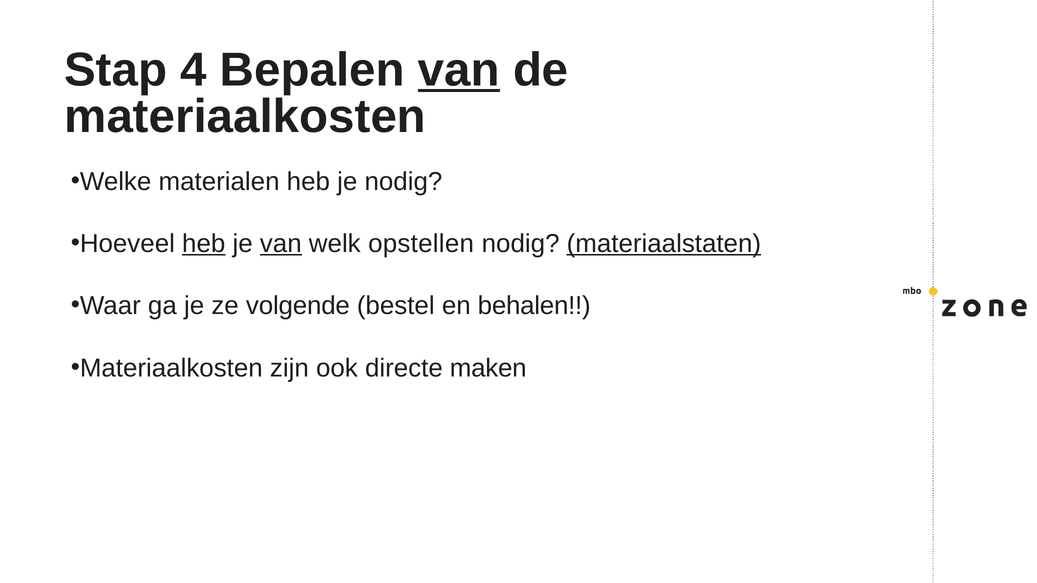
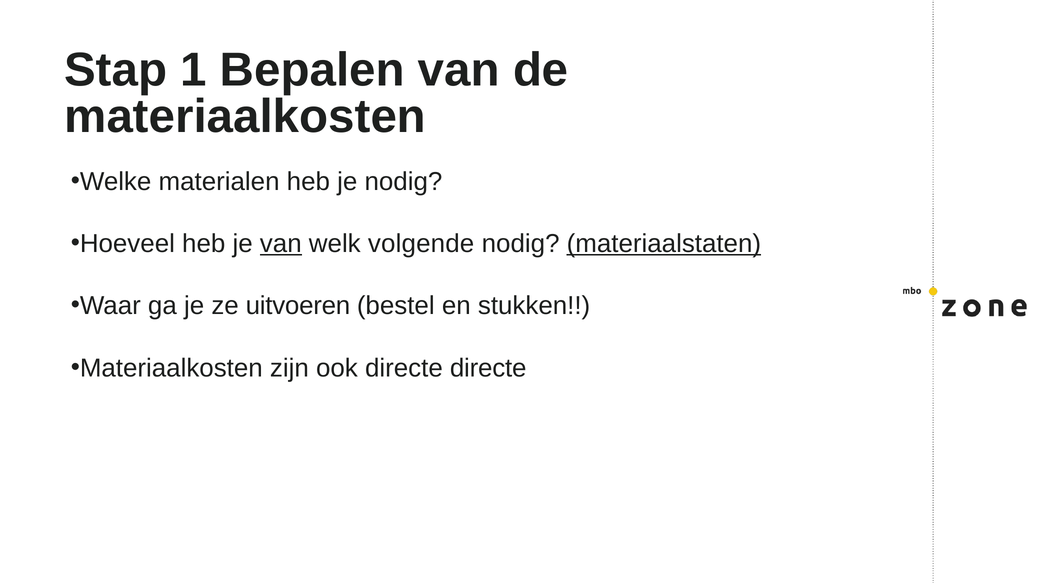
4: 4 -> 1
van at (459, 70) underline: present -> none
heb at (204, 244) underline: present -> none
opstellen: opstellen -> volgende
volgende: volgende -> uitvoeren
behalen: behalen -> stukken
directe maken: maken -> directe
